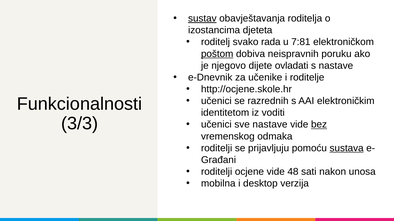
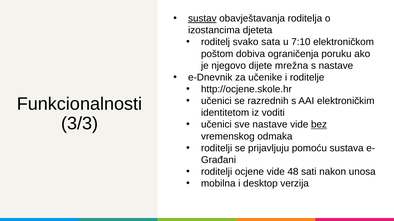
rada: rada -> sata
7:81: 7:81 -> 7:10
poštom underline: present -> none
neispravnih: neispravnih -> ograničenja
ovladati: ovladati -> mrežna
sustava underline: present -> none
